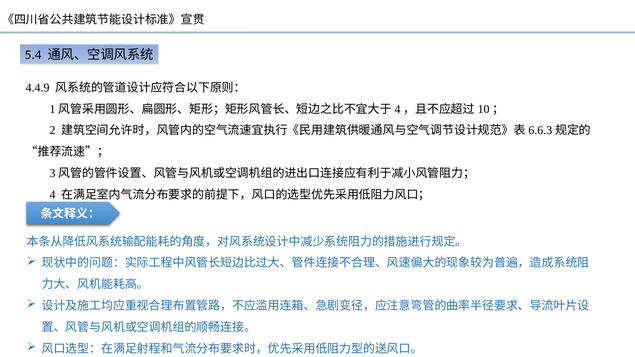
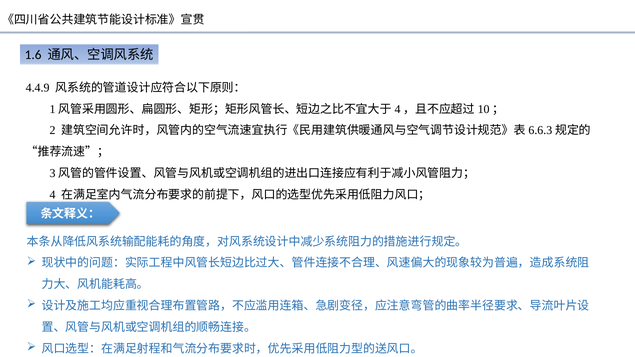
5.4: 5.4 -> 1.6
